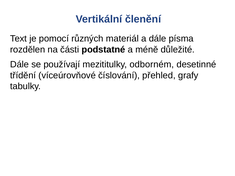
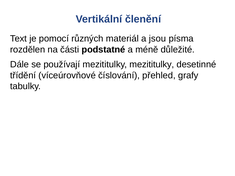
a dále: dále -> jsou
mezititulky odborném: odborném -> mezititulky
